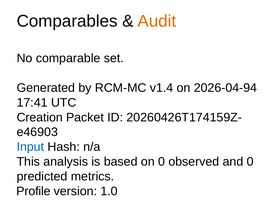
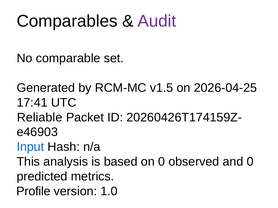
Audit colour: orange -> purple
v1.4: v1.4 -> v1.5
2026-04-94: 2026-04-94 -> 2026-04-25
Creation: Creation -> Reliable
